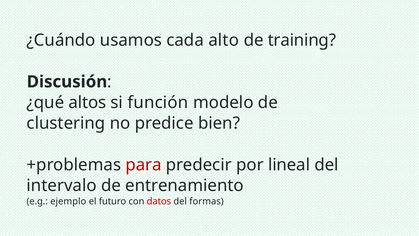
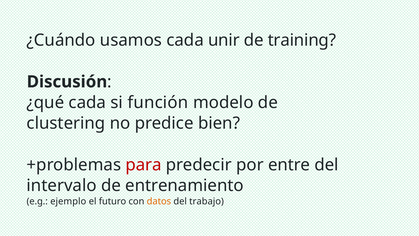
alto: alto -> unir
¿qué altos: altos -> cada
lineal: lineal -> entre
datos colour: red -> orange
formas: formas -> trabajo
